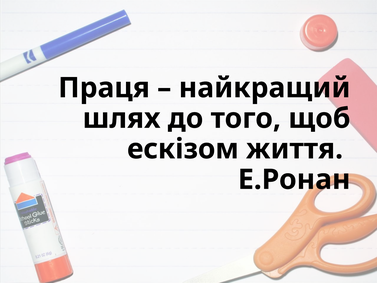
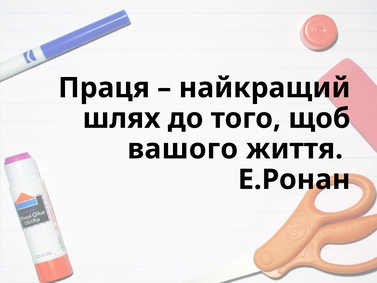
ескізом: ескізом -> вашого
